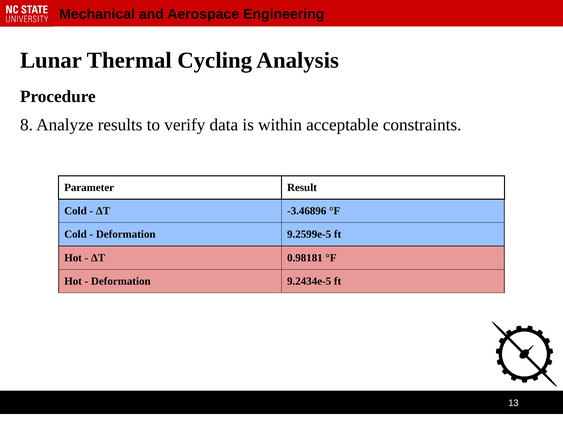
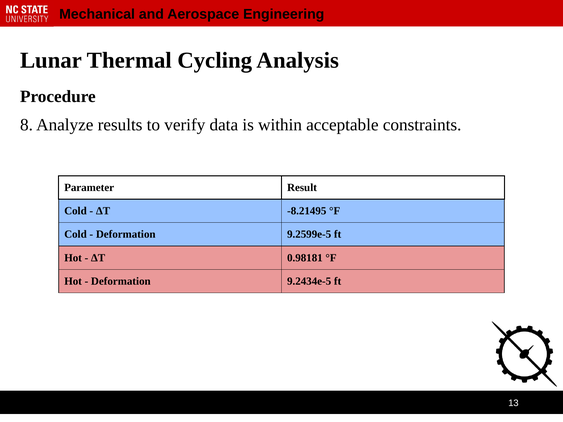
-3.46896: -3.46896 -> -8.21495
